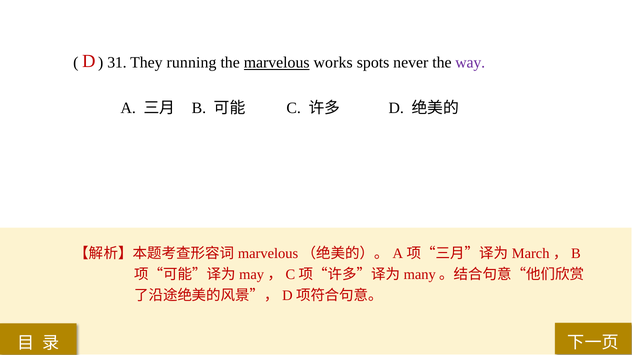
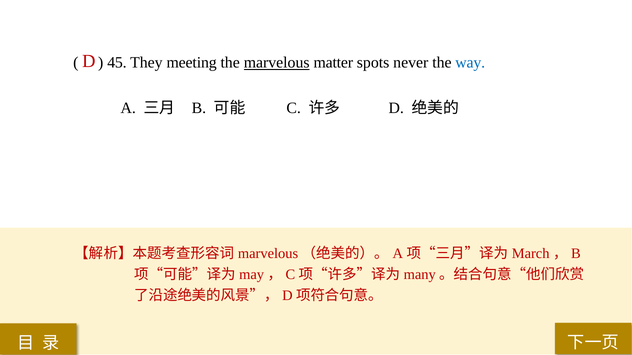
31: 31 -> 45
running: running -> meeting
works: works -> matter
way colour: purple -> blue
